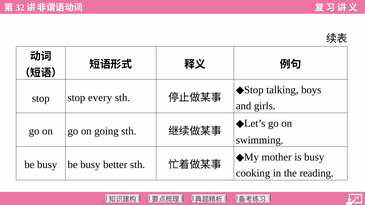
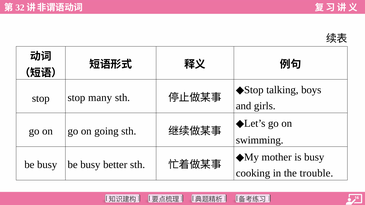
every: every -> many
reading: reading -> trouble
